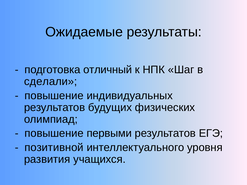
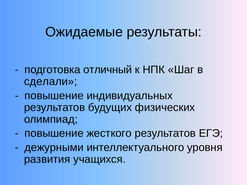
первыми: первыми -> жесткого
позитивной: позитивной -> дежурными
